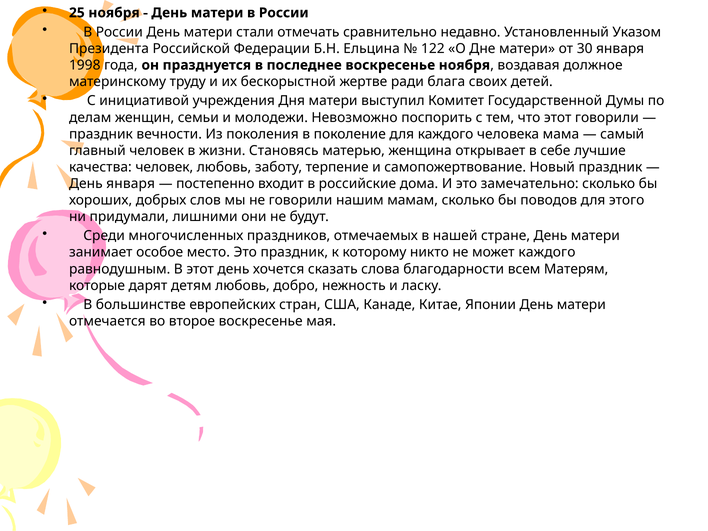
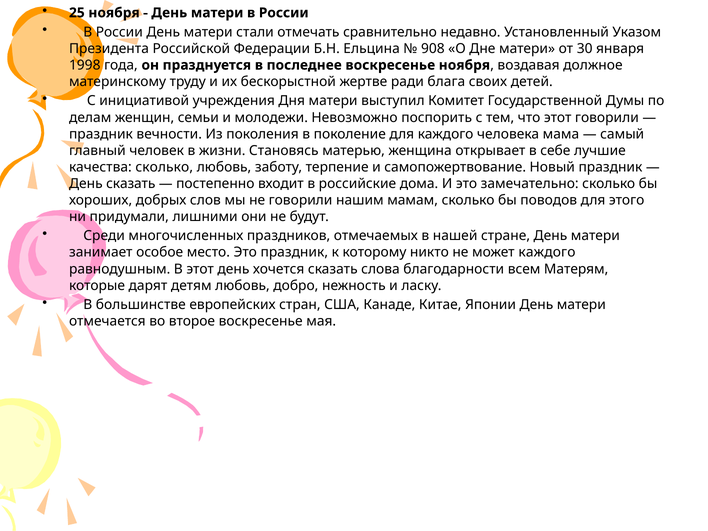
122: 122 -> 908
качества человек: человек -> сколько
День января: января -> сказать
